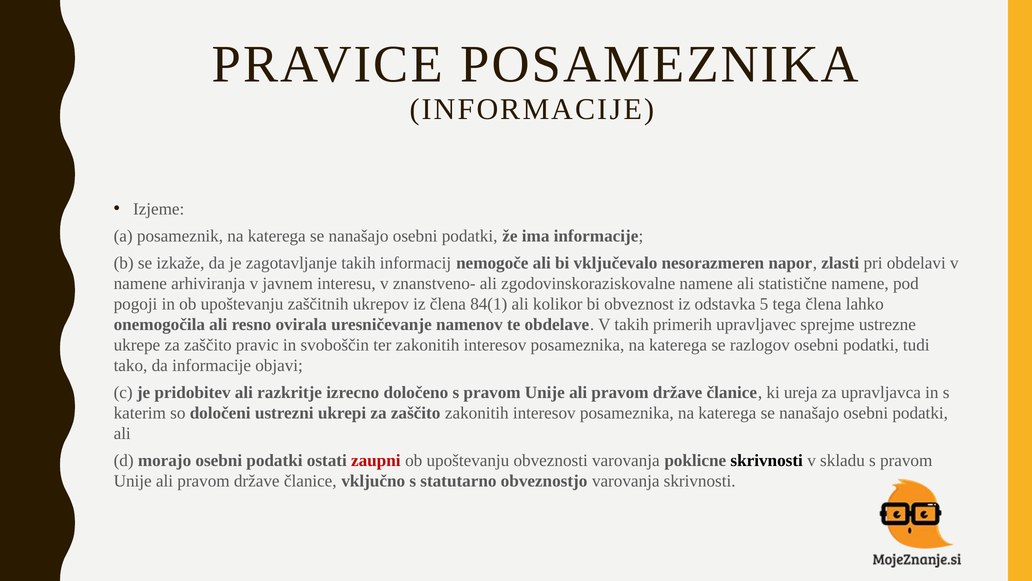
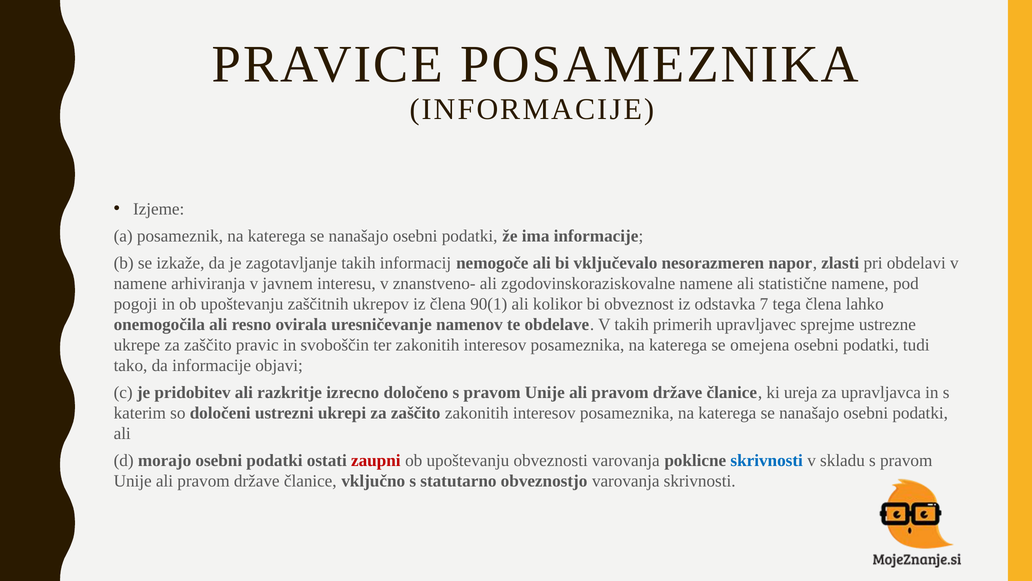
84(1: 84(1 -> 90(1
5: 5 -> 7
razlogov: razlogov -> omejena
skrivnosti at (767, 460) colour: black -> blue
